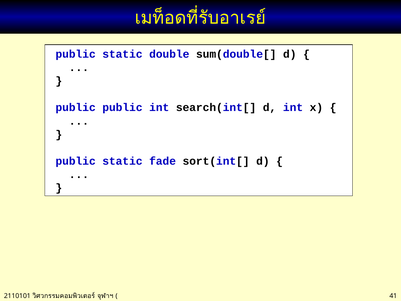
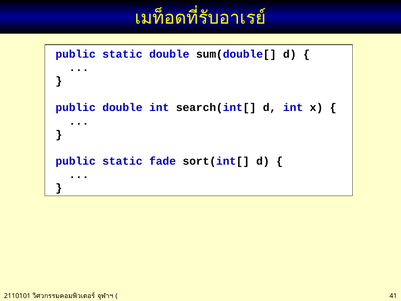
public public: public -> double
